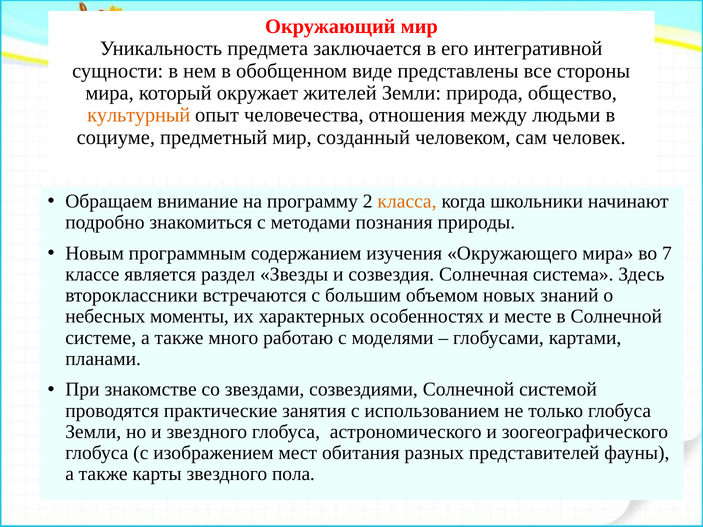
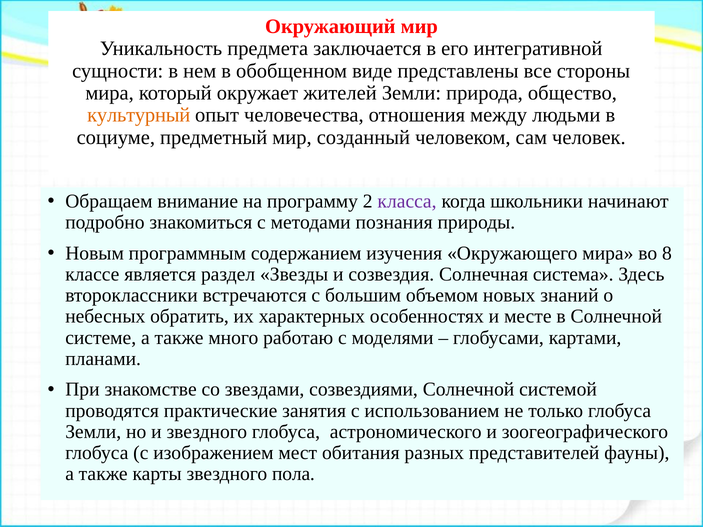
класса colour: orange -> purple
7: 7 -> 8
моменты: моменты -> обратить
